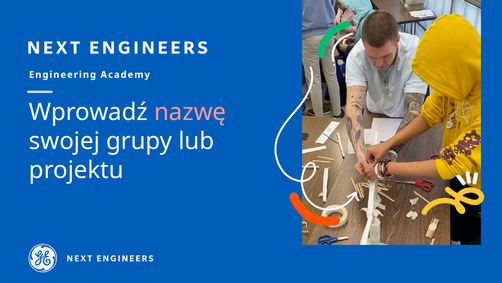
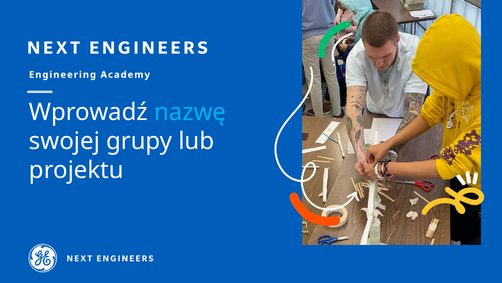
nazwę colour: pink -> light blue
